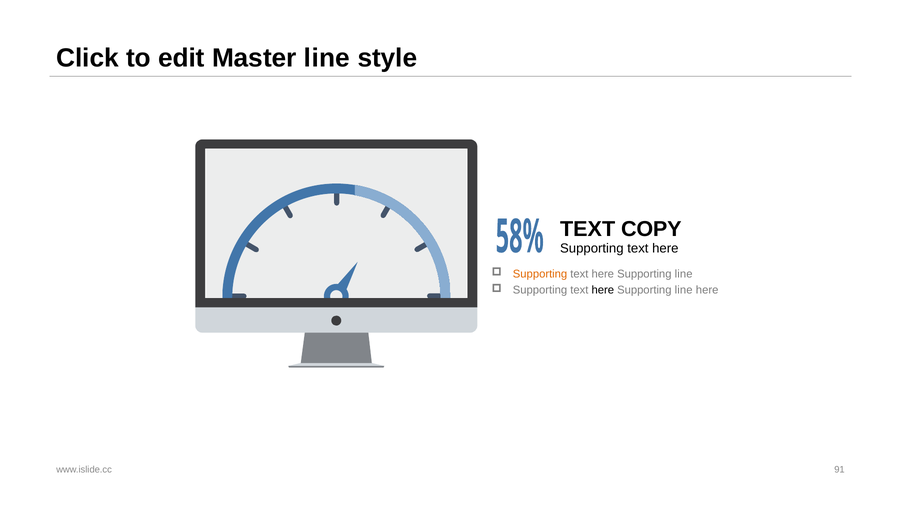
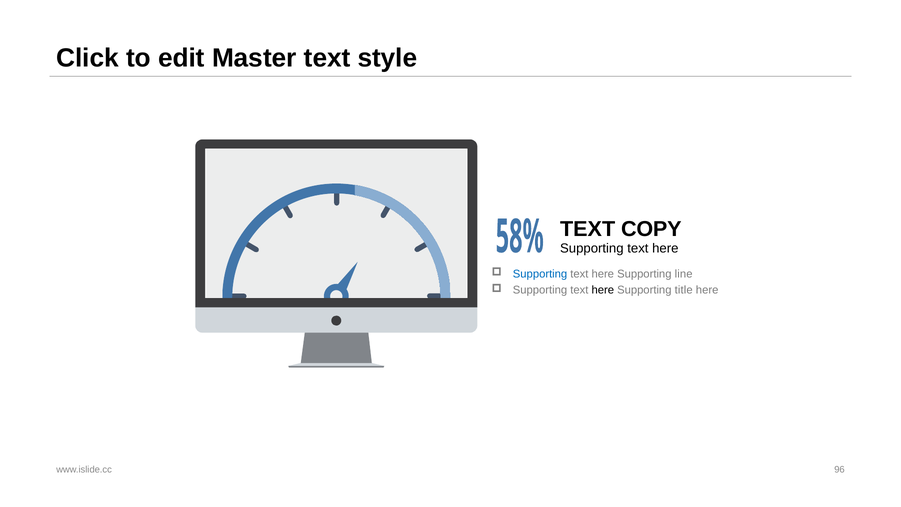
Master line: line -> text
Supporting at (540, 274) colour: orange -> blue
line at (684, 290): line -> title
91: 91 -> 96
